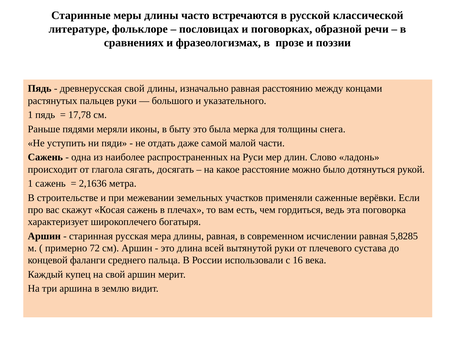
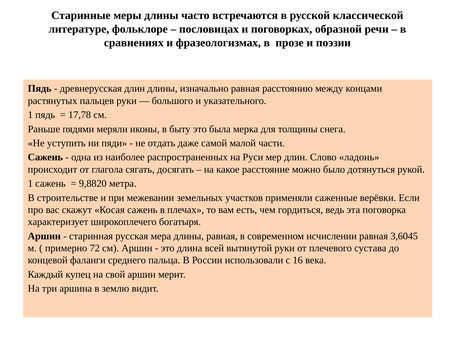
древнерусская свой: свой -> длин
2,1636: 2,1636 -> 9,8820
5,8285: 5,8285 -> 3,6045
